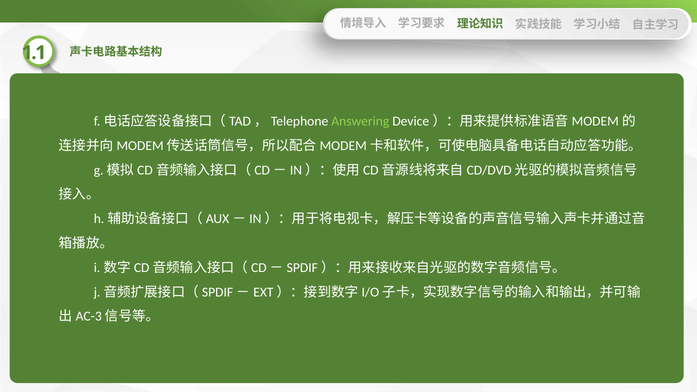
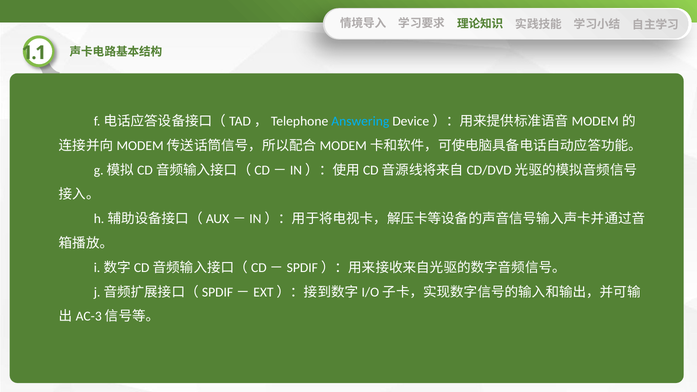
Answering colour: light green -> light blue
